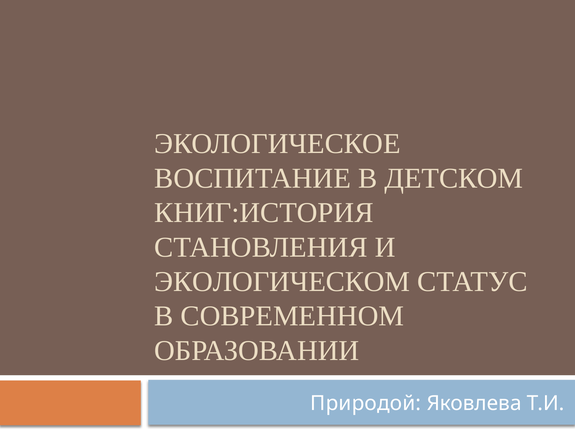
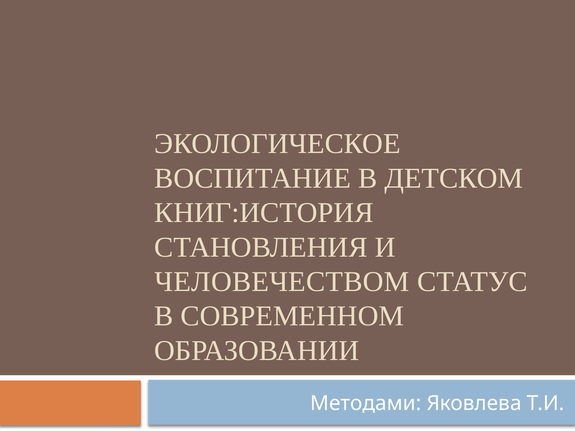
ЭКОЛОГИЧЕСКОМ: ЭКОЛОГИЧЕСКОМ -> ЧЕЛОВЕЧЕСТВОМ
Природой: Природой -> Методами
